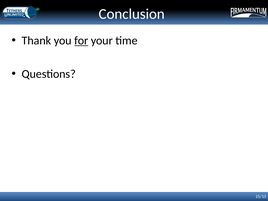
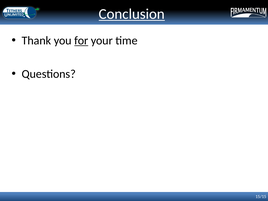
Conclusion underline: none -> present
